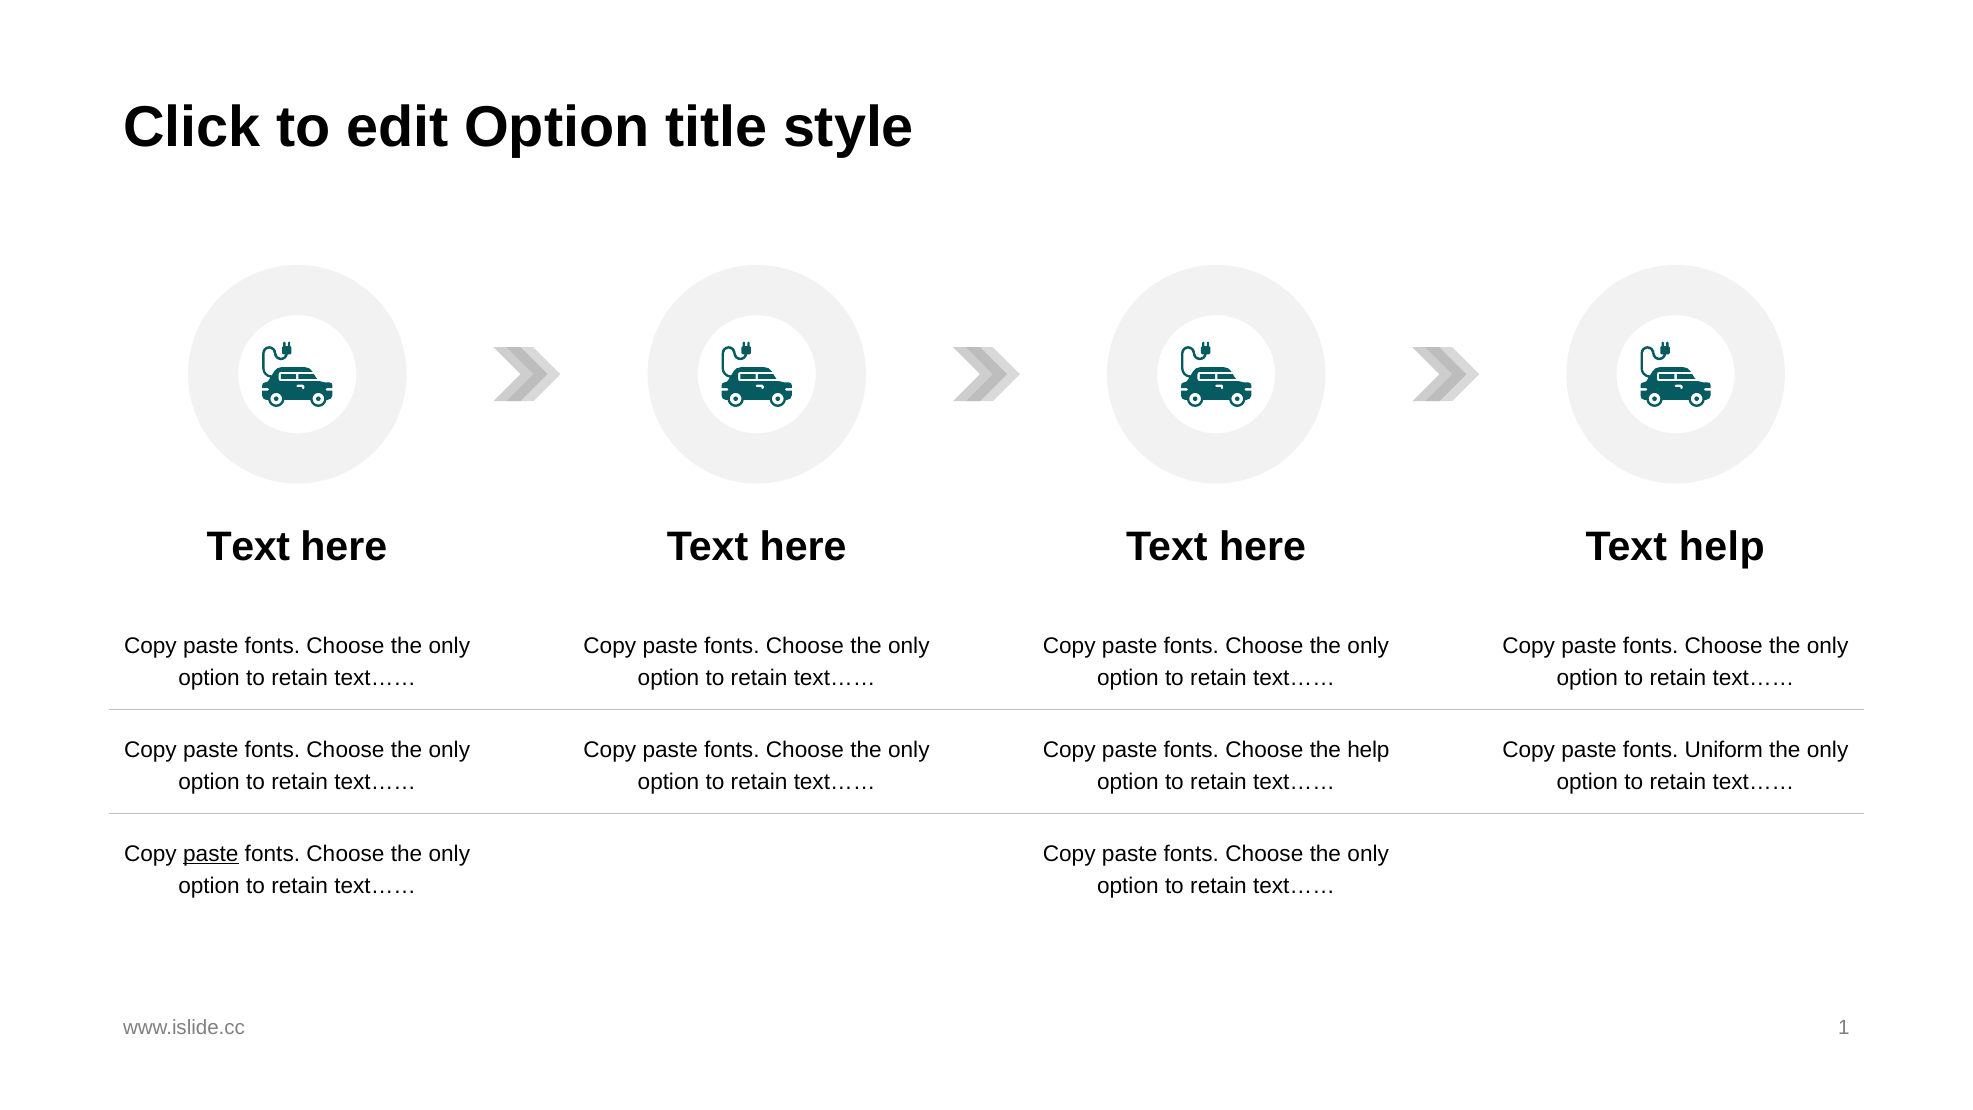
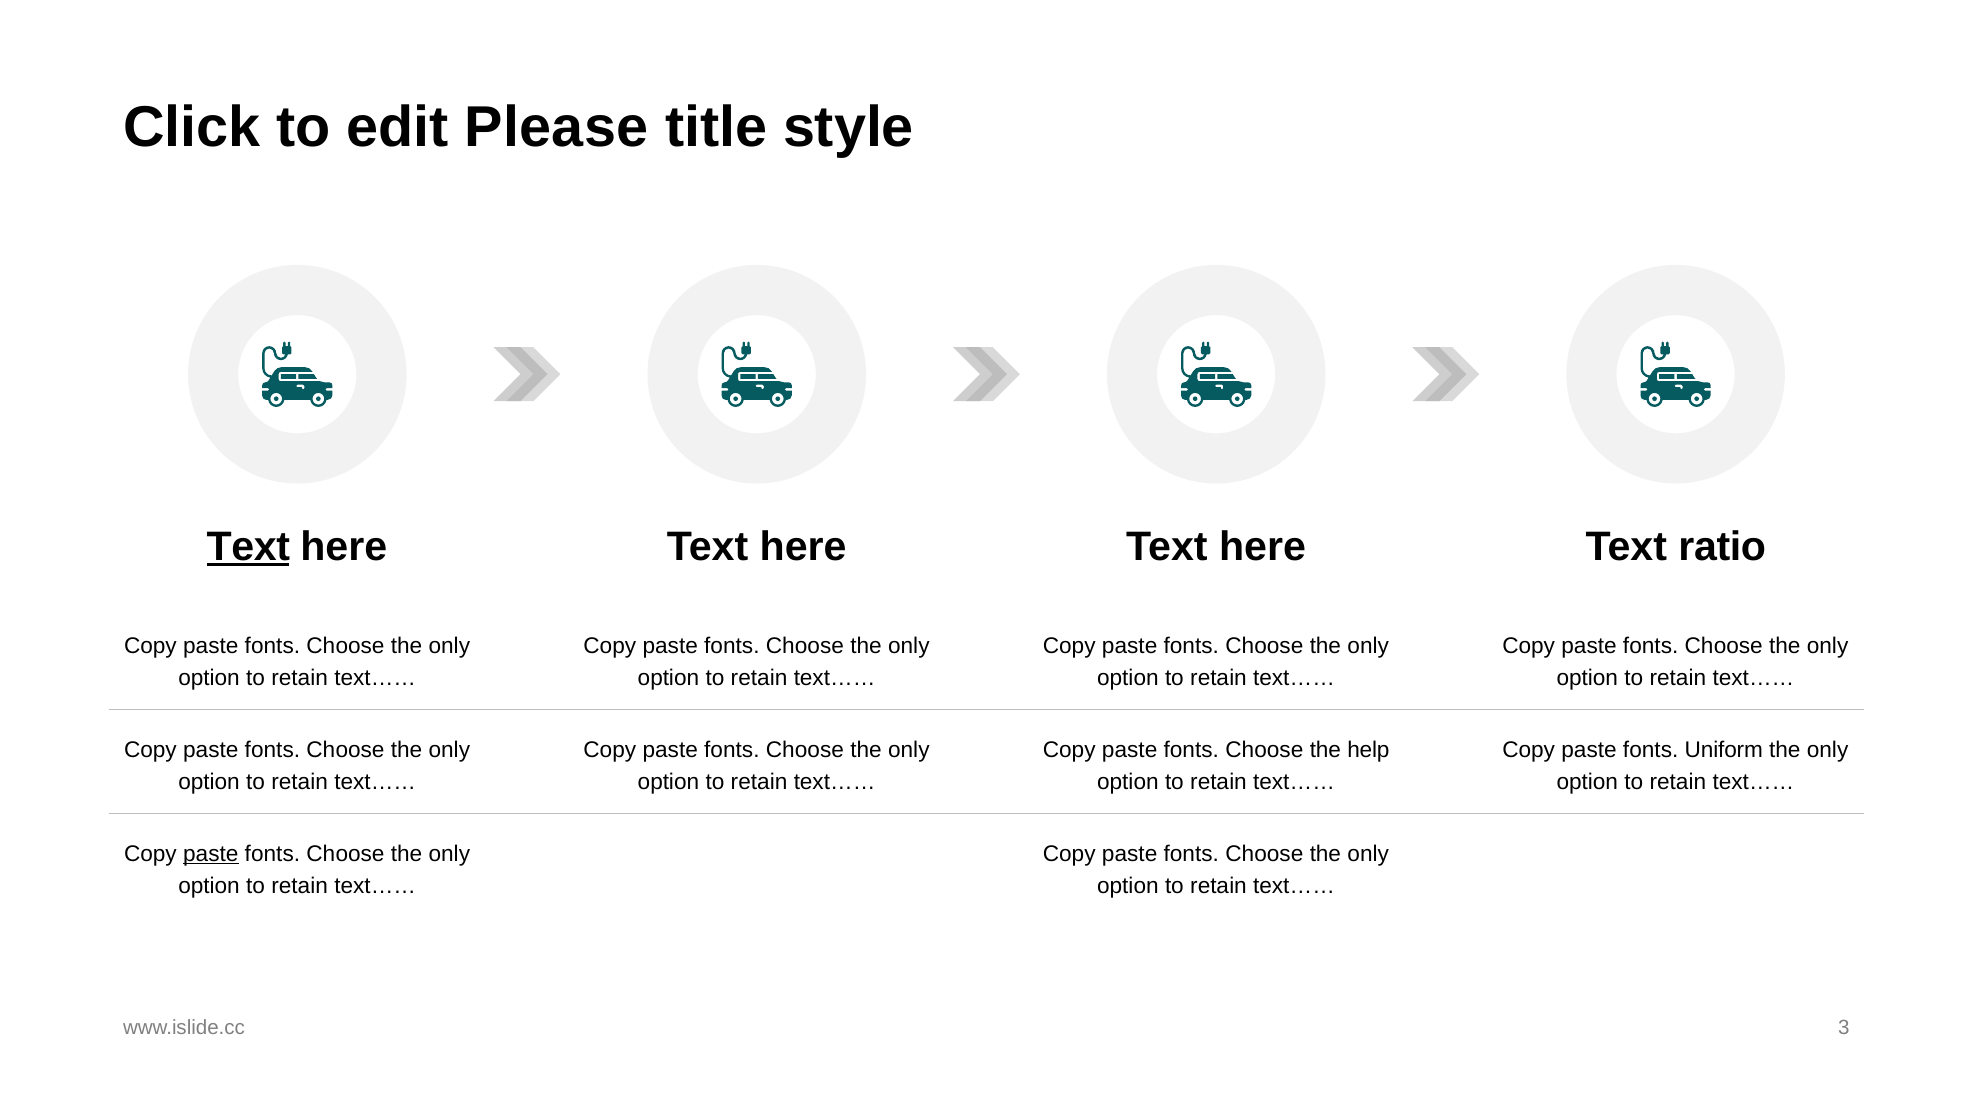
edit Option: Option -> Please
Text at (248, 547) underline: none -> present
Text help: help -> ratio
1: 1 -> 3
